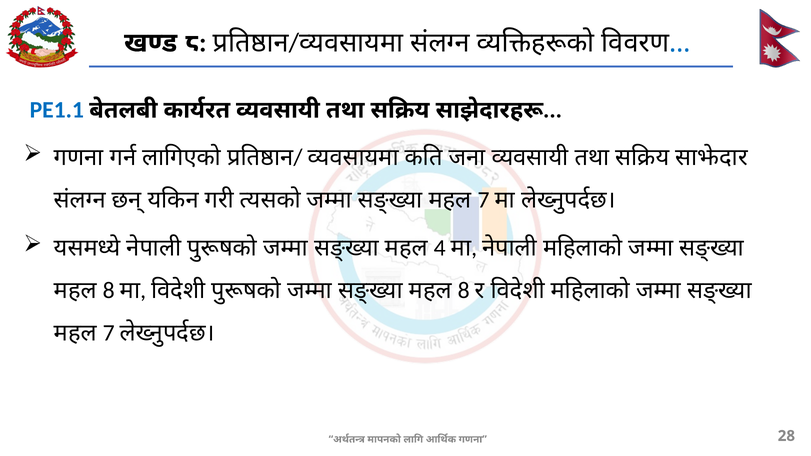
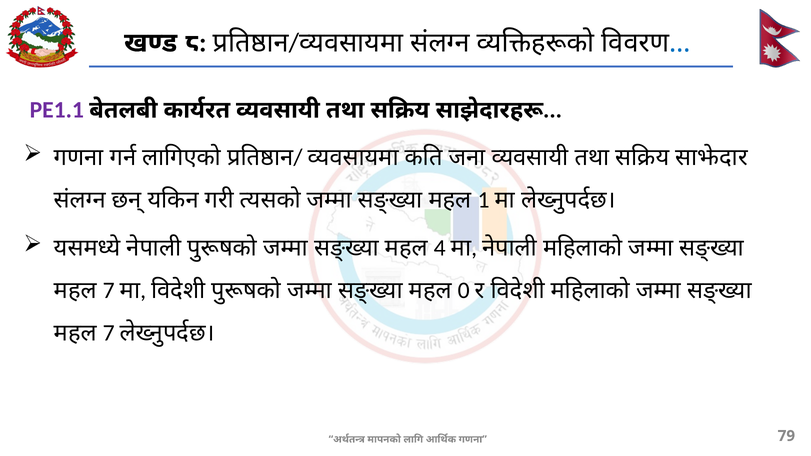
PE1.1 colour: blue -> purple
7 at (484, 200): 7 -> 1
8 at (109, 290): 8 -> 7
8 at (464, 290): 8 -> 0
28: 28 -> 79
